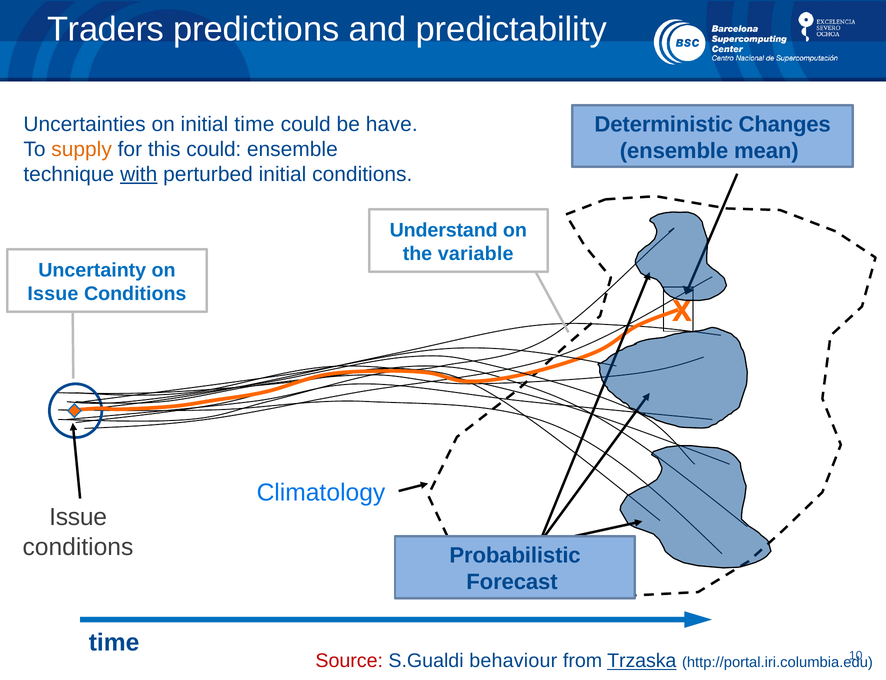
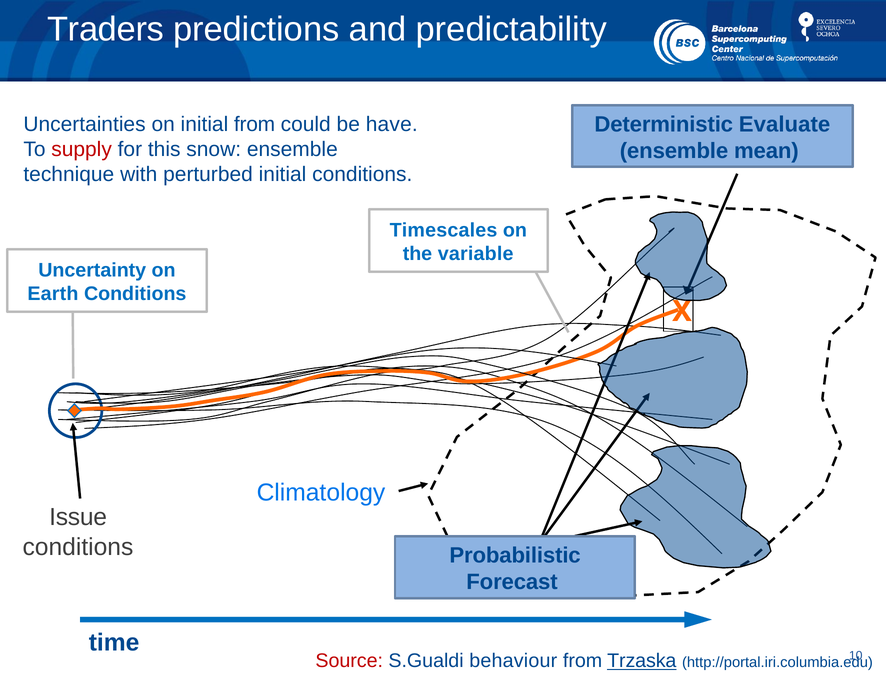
Changes: Changes -> Evaluate
initial time: time -> from
supply colour: orange -> red
this could: could -> snow
with underline: present -> none
Understand: Understand -> Timescales
Issue at (53, 294): Issue -> Earth
